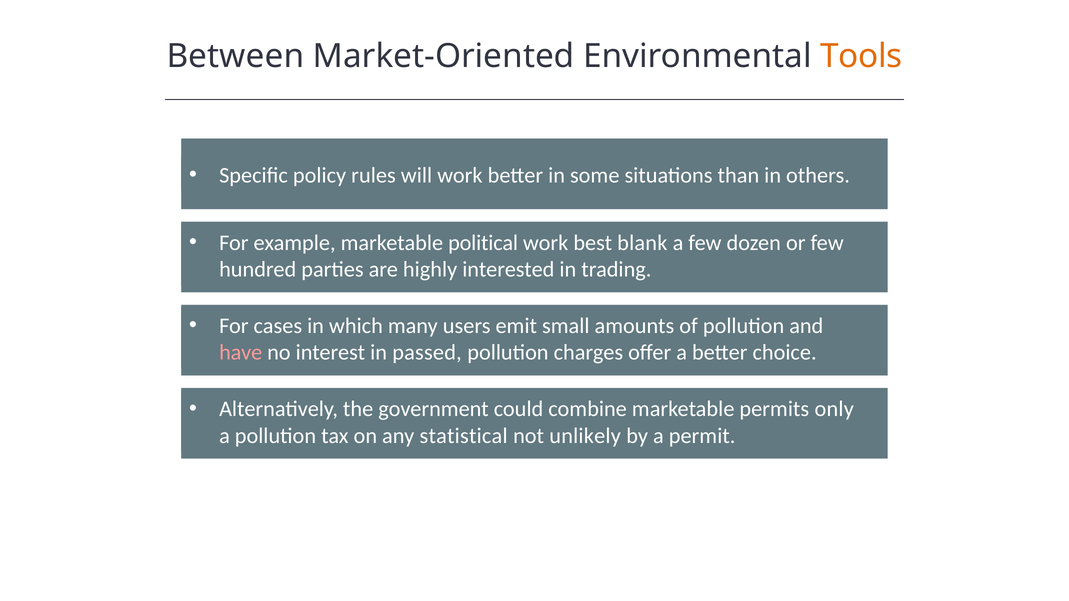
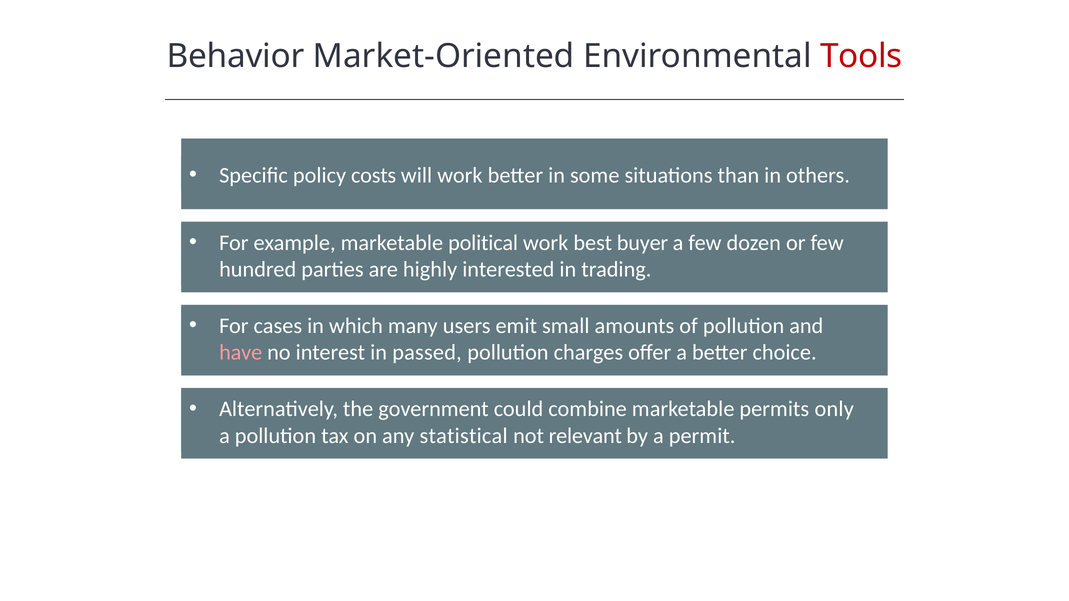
Between: Between -> Behavior
Tools colour: orange -> red
rules: rules -> costs
blank: blank -> buyer
unlikely: unlikely -> relevant
